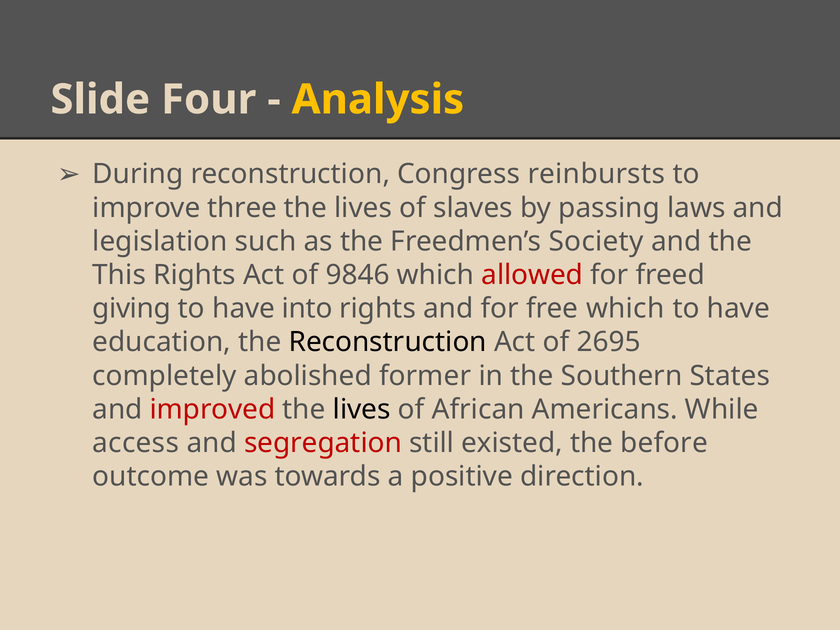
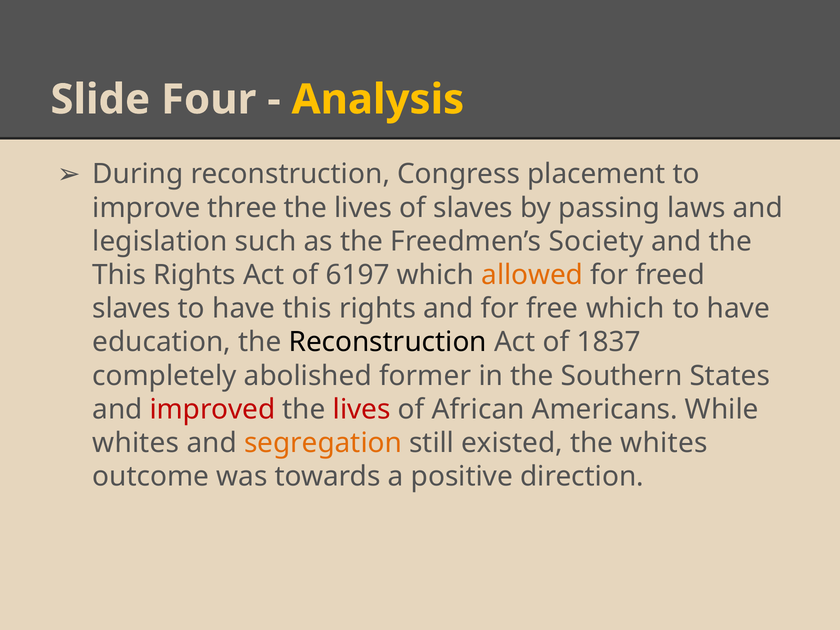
reinbursts: reinbursts -> placement
9846: 9846 -> 6197
allowed colour: red -> orange
giving at (132, 309): giving -> slaves
have into: into -> this
2695: 2695 -> 1837
lives at (362, 409) colour: black -> red
access at (136, 443): access -> whites
segregation colour: red -> orange
the before: before -> whites
